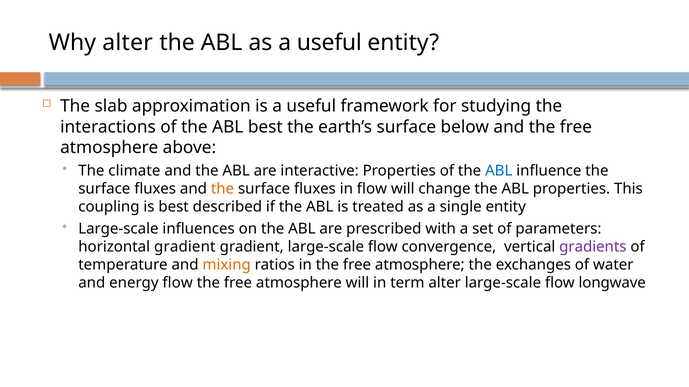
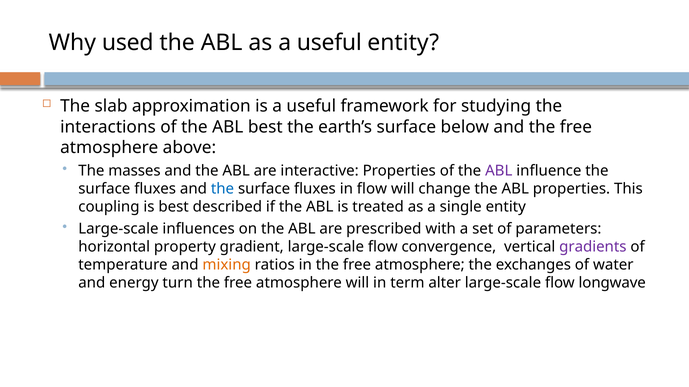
Why alter: alter -> used
climate: climate -> masses
ABL at (499, 171) colour: blue -> purple
the at (222, 189) colour: orange -> blue
horizontal gradient: gradient -> property
energy flow: flow -> turn
